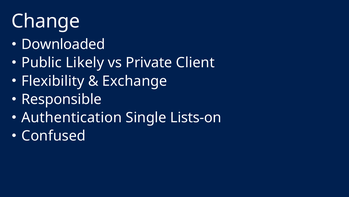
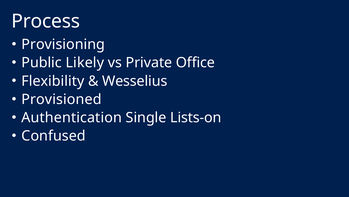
Change: Change -> Process
Downloaded: Downloaded -> Provisioning
Client: Client -> Office
Exchange: Exchange -> Wesselius
Responsible: Responsible -> Provisioned
